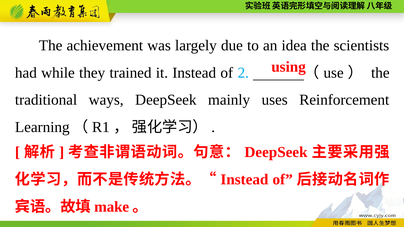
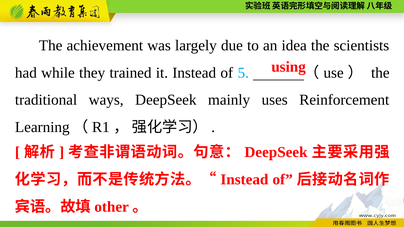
2: 2 -> 5
make: make -> other
